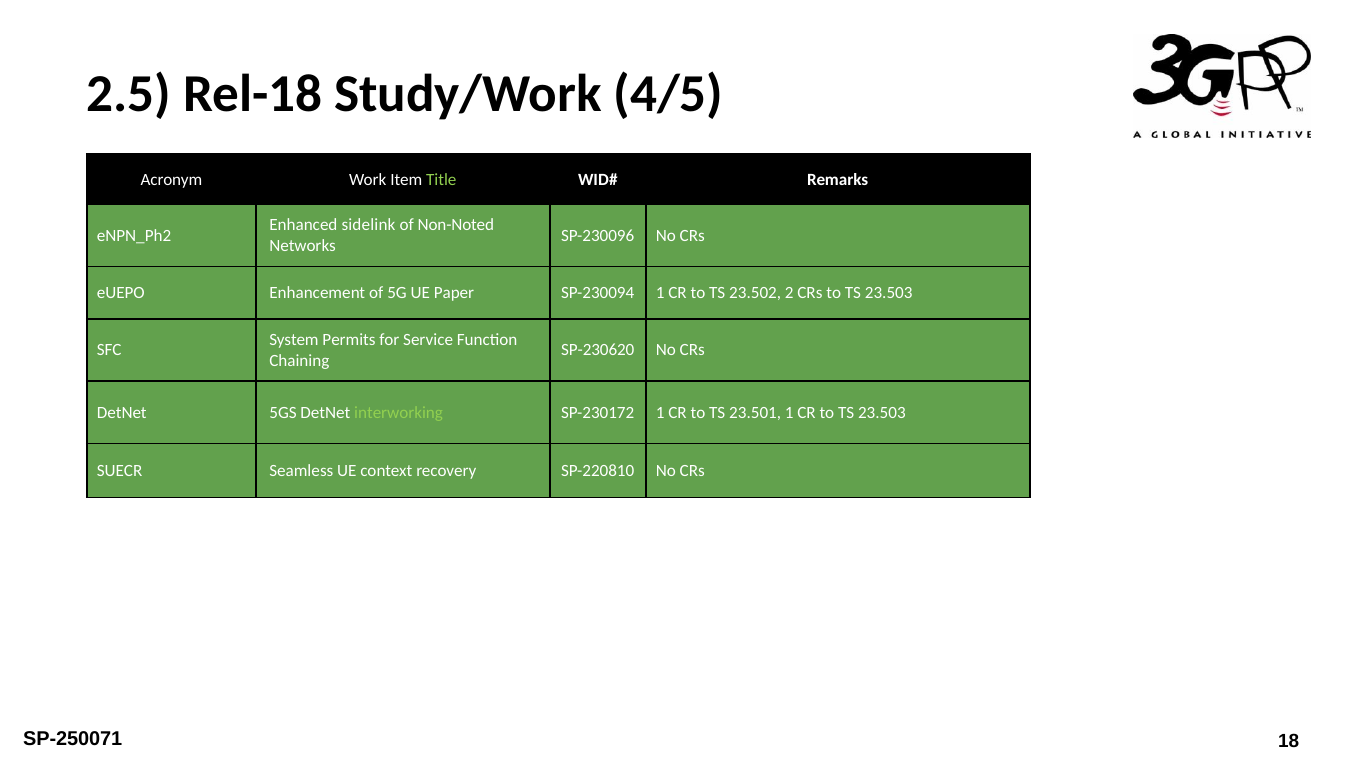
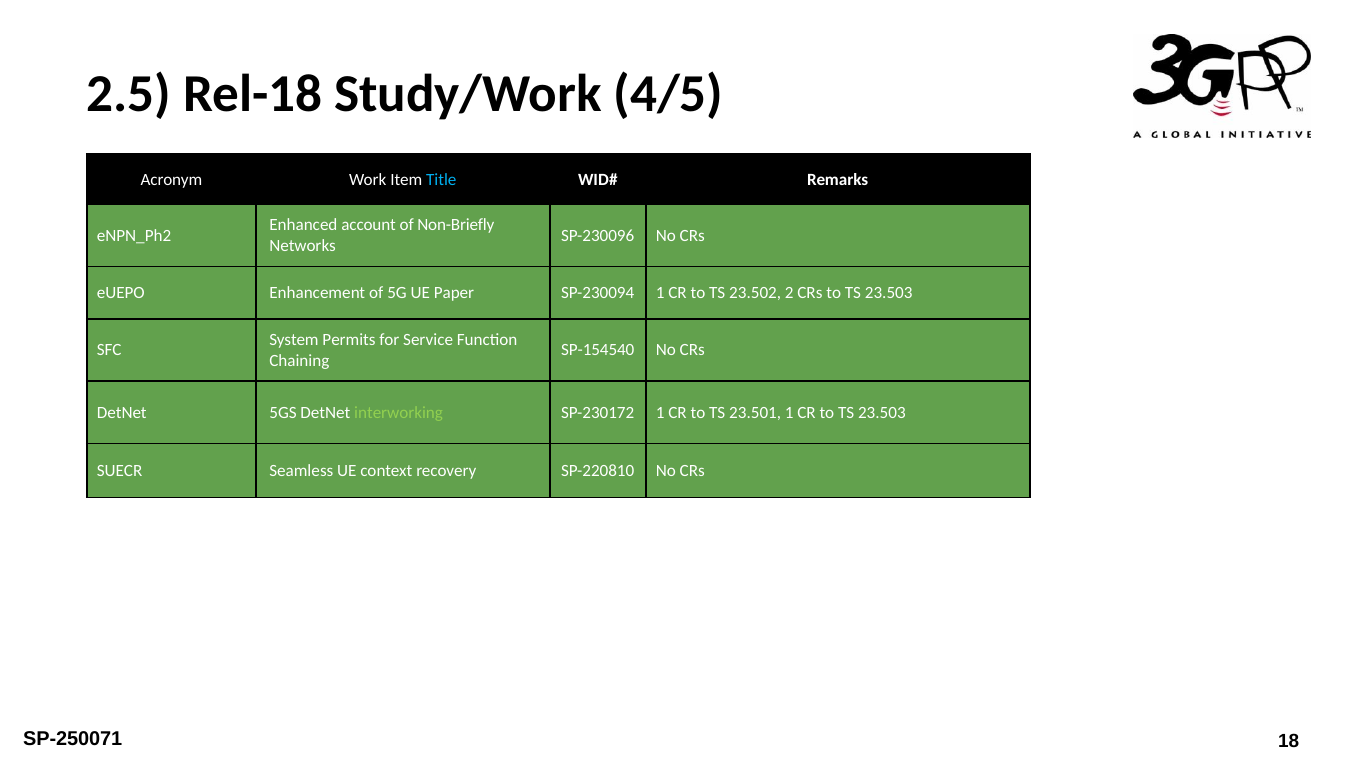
Title colour: light green -> light blue
sidelink: sidelink -> account
Non-Noted: Non-Noted -> Non-Briefly
SP-230620: SP-230620 -> SP-154540
